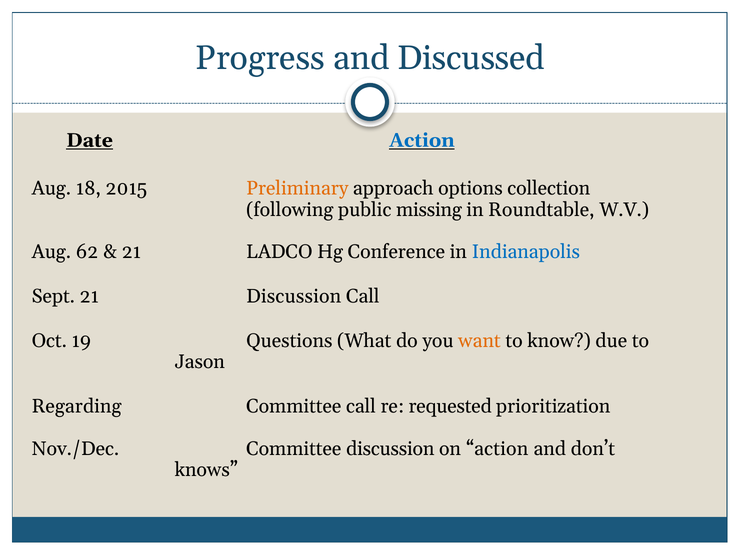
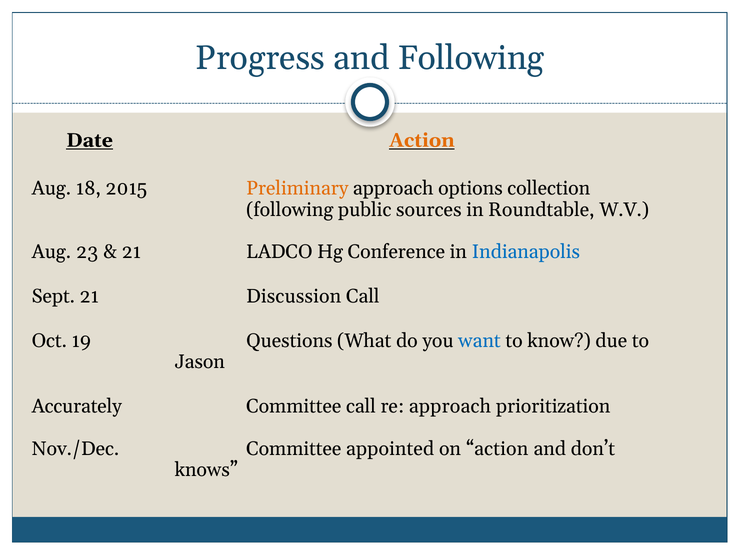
and Discussed: Discussed -> Following
Action at (422, 140) colour: blue -> orange
missing: missing -> sources
62: 62 -> 23
want colour: orange -> blue
Regarding: Regarding -> Accurately
re requested: requested -> approach
Committee discussion: discussion -> appointed
